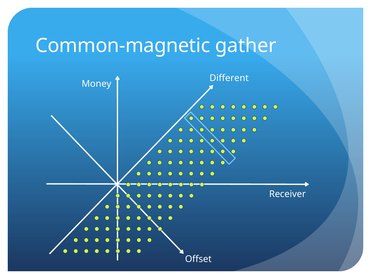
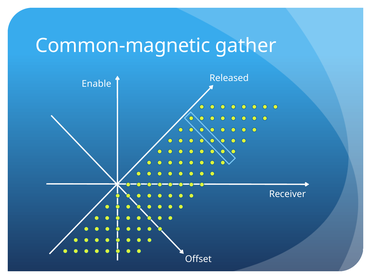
Different: Different -> Released
Money: Money -> Enable
